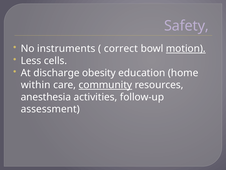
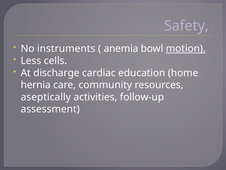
correct: correct -> anemia
obesity: obesity -> cardiac
within: within -> hernia
community underline: present -> none
anesthesia: anesthesia -> aseptically
